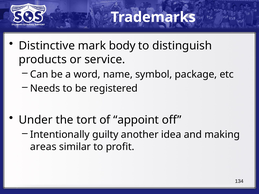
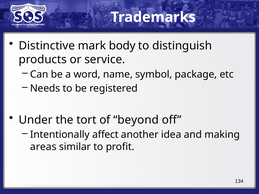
appoint: appoint -> beyond
guilty: guilty -> affect
